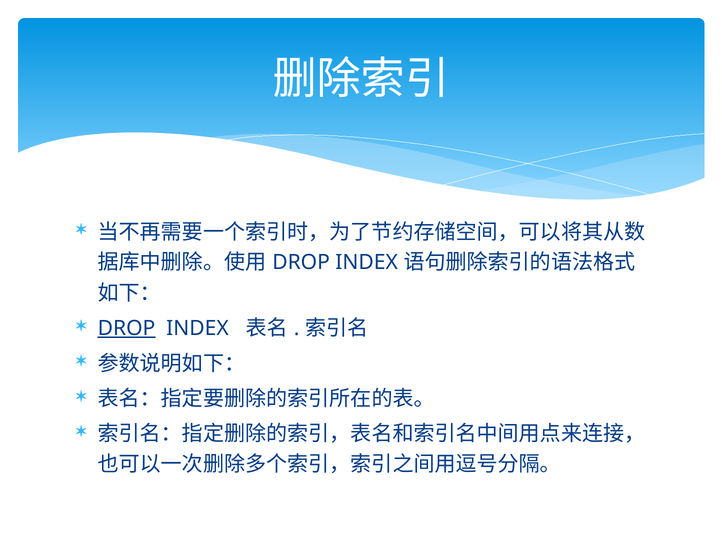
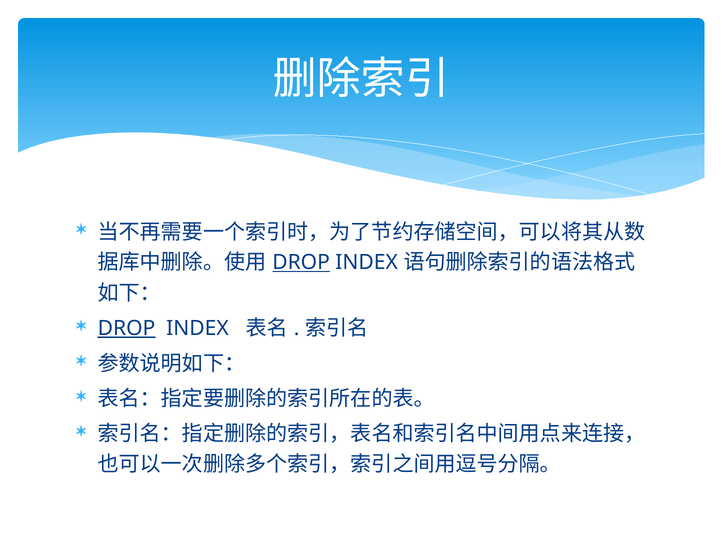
DROP at (301, 263) underline: none -> present
